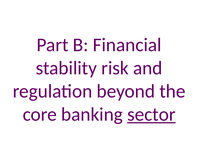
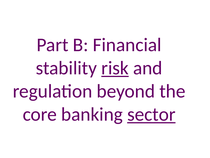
risk underline: none -> present
